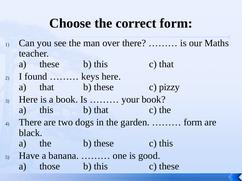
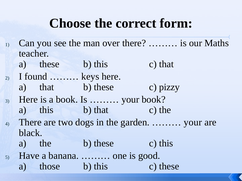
form at (193, 123): form -> your
